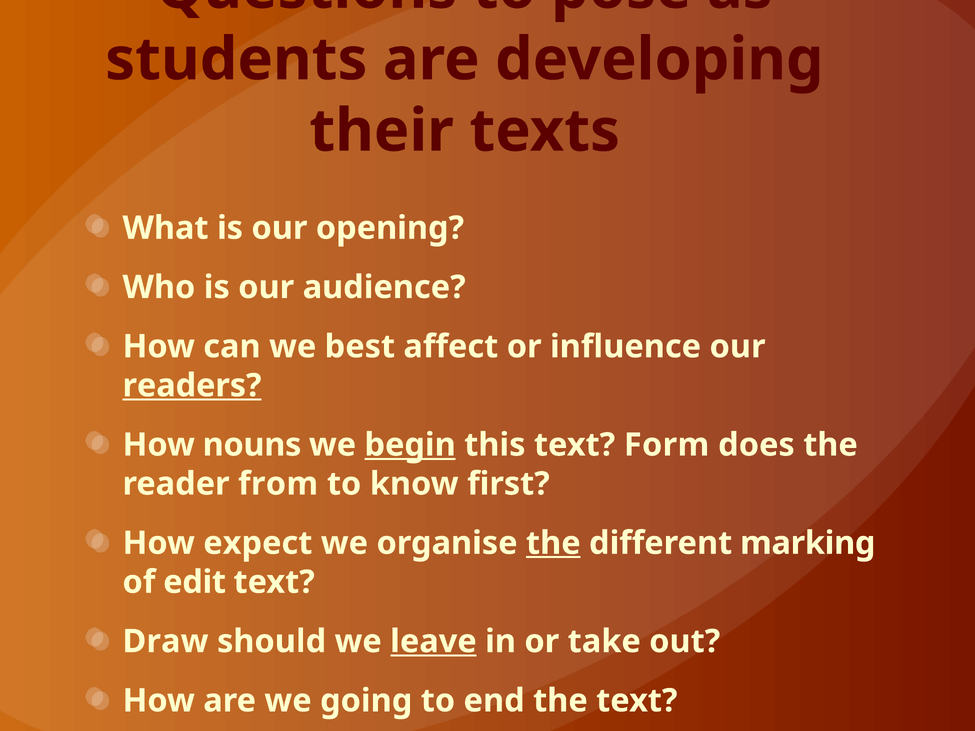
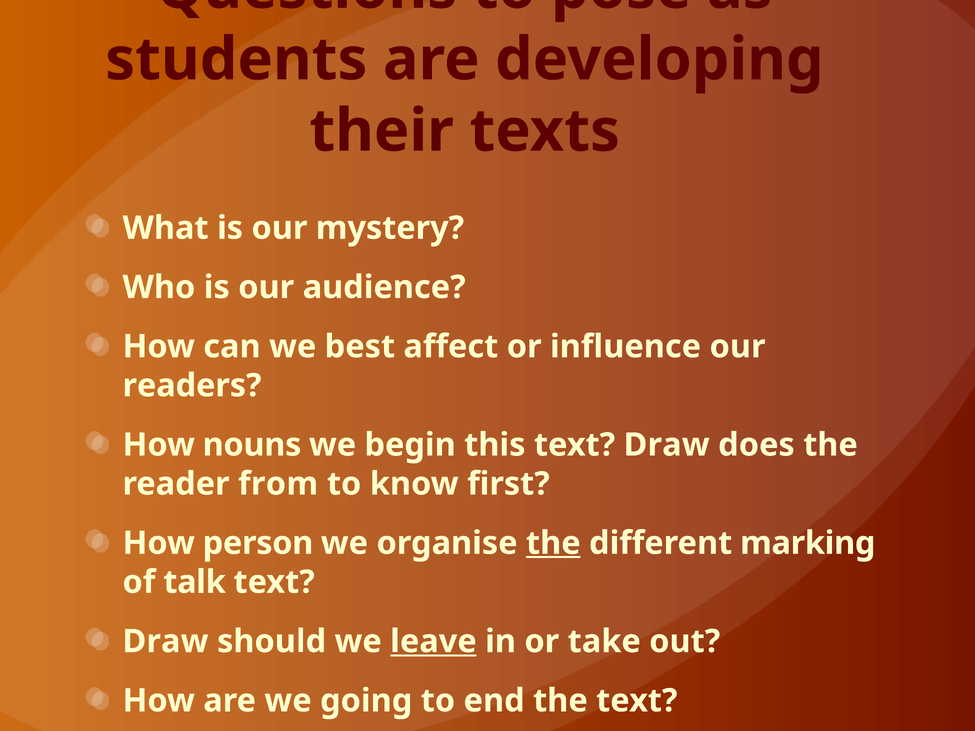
opening: opening -> mystery
readers underline: present -> none
begin underline: present -> none
this text Form: Form -> Draw
expect: expect -> person
edit: edit -> talk
